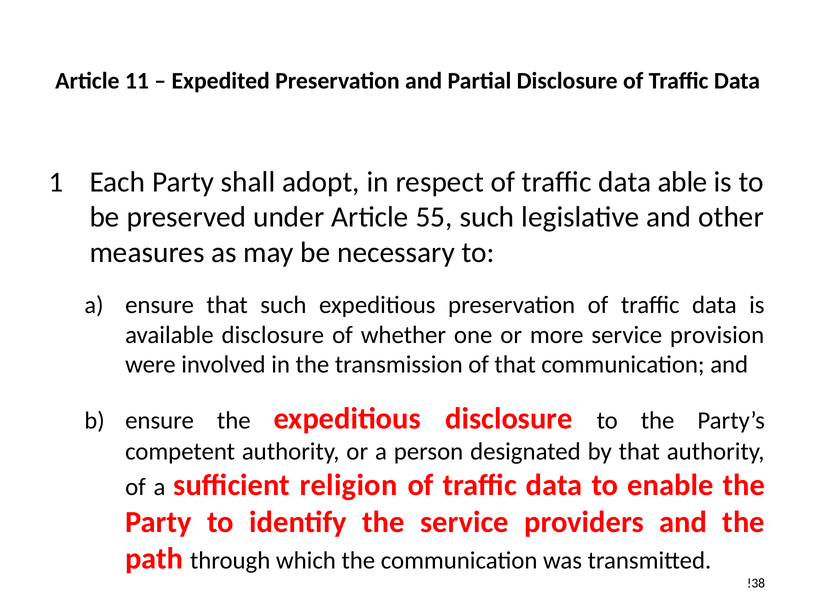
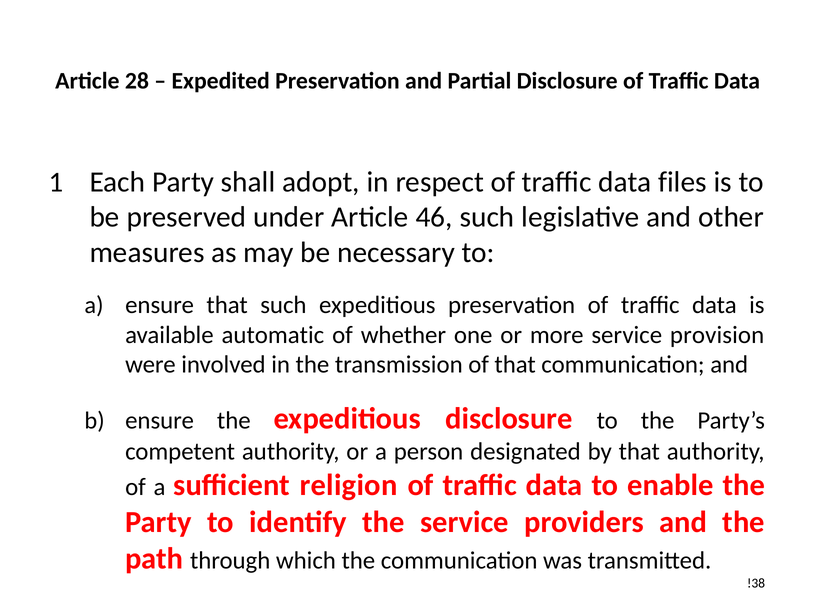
11: 11 -> 28
able: able -> files
55: 55 -> 46
available disclosure: disclosure -> automatic
